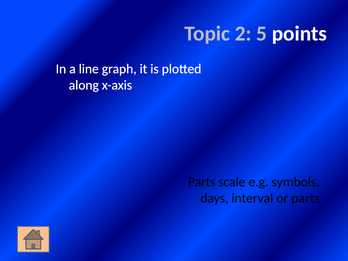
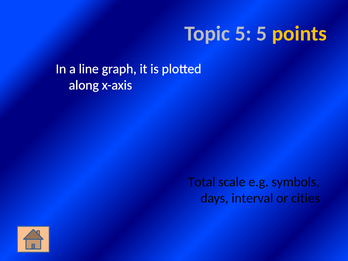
Topic 2: 2 -> 5
points colour: white -> yellow
Parts at (202, 182): Parts -> Total
or parts: parts -> cities
